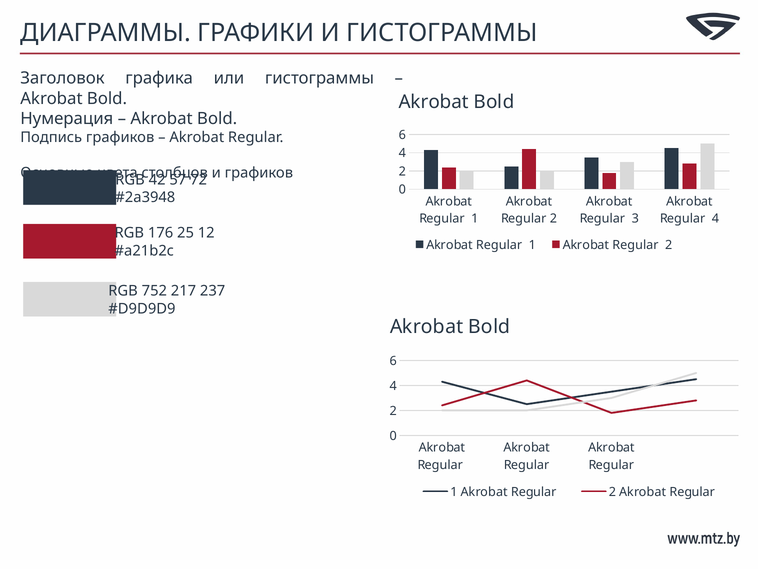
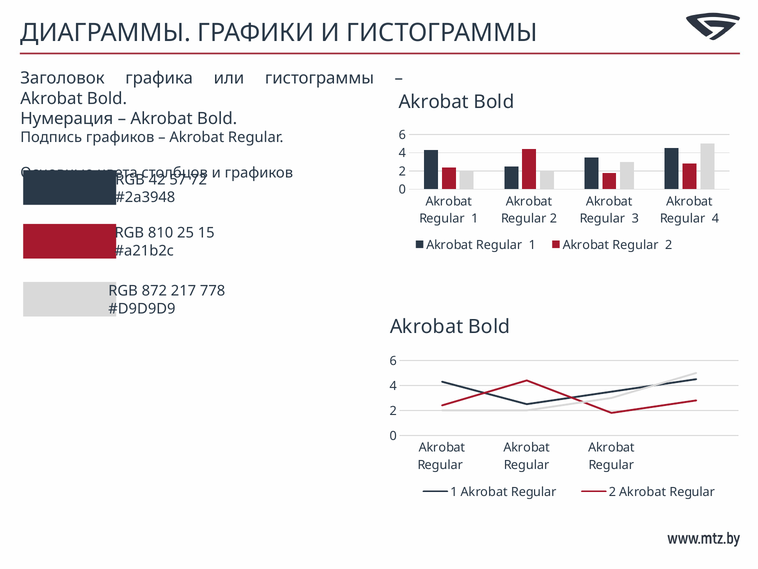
176: 176 -> 810
12: 12 -> 15
752: 752 -> 872
237: 237 -> 778
